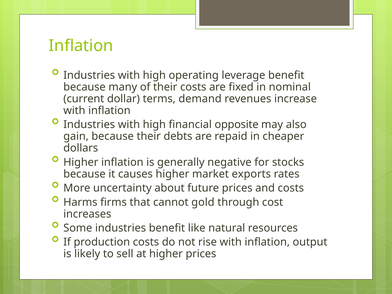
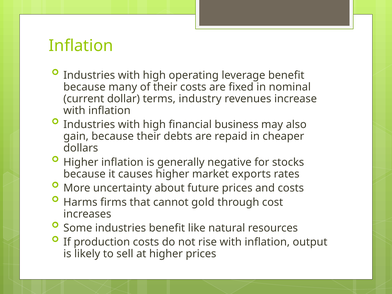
demand: demand -> industry
opposite: opposite -> business
